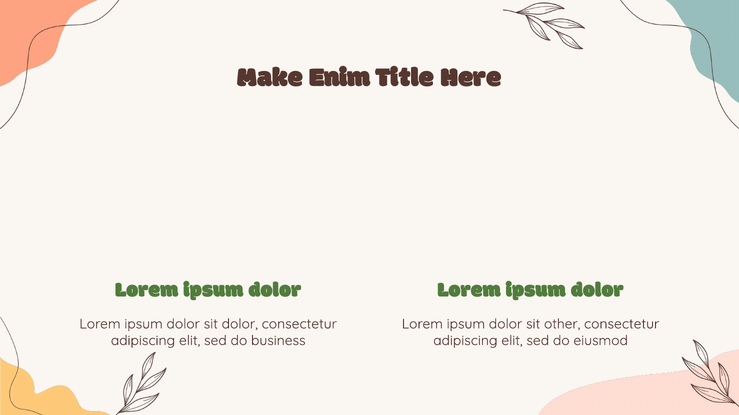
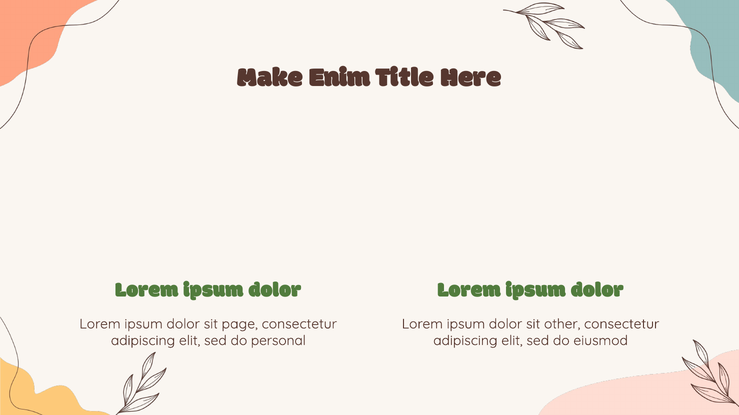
sit dolor: dolor -> page
business: business -> personal
